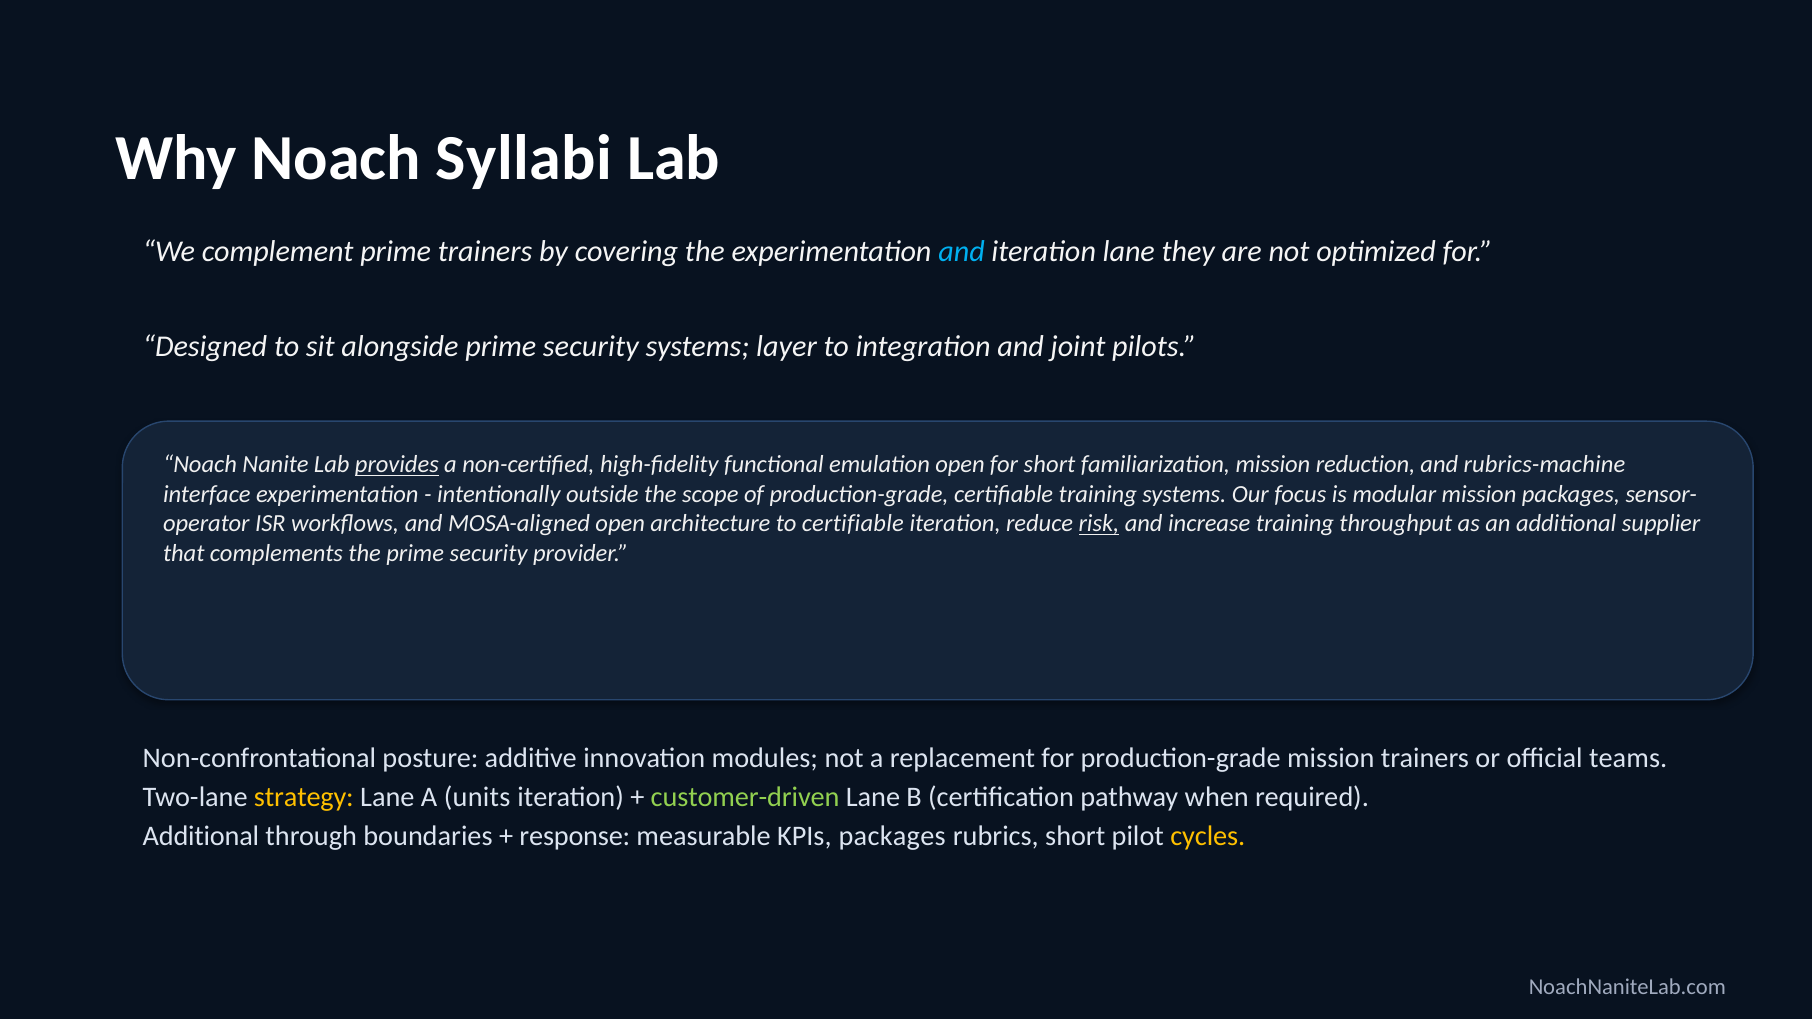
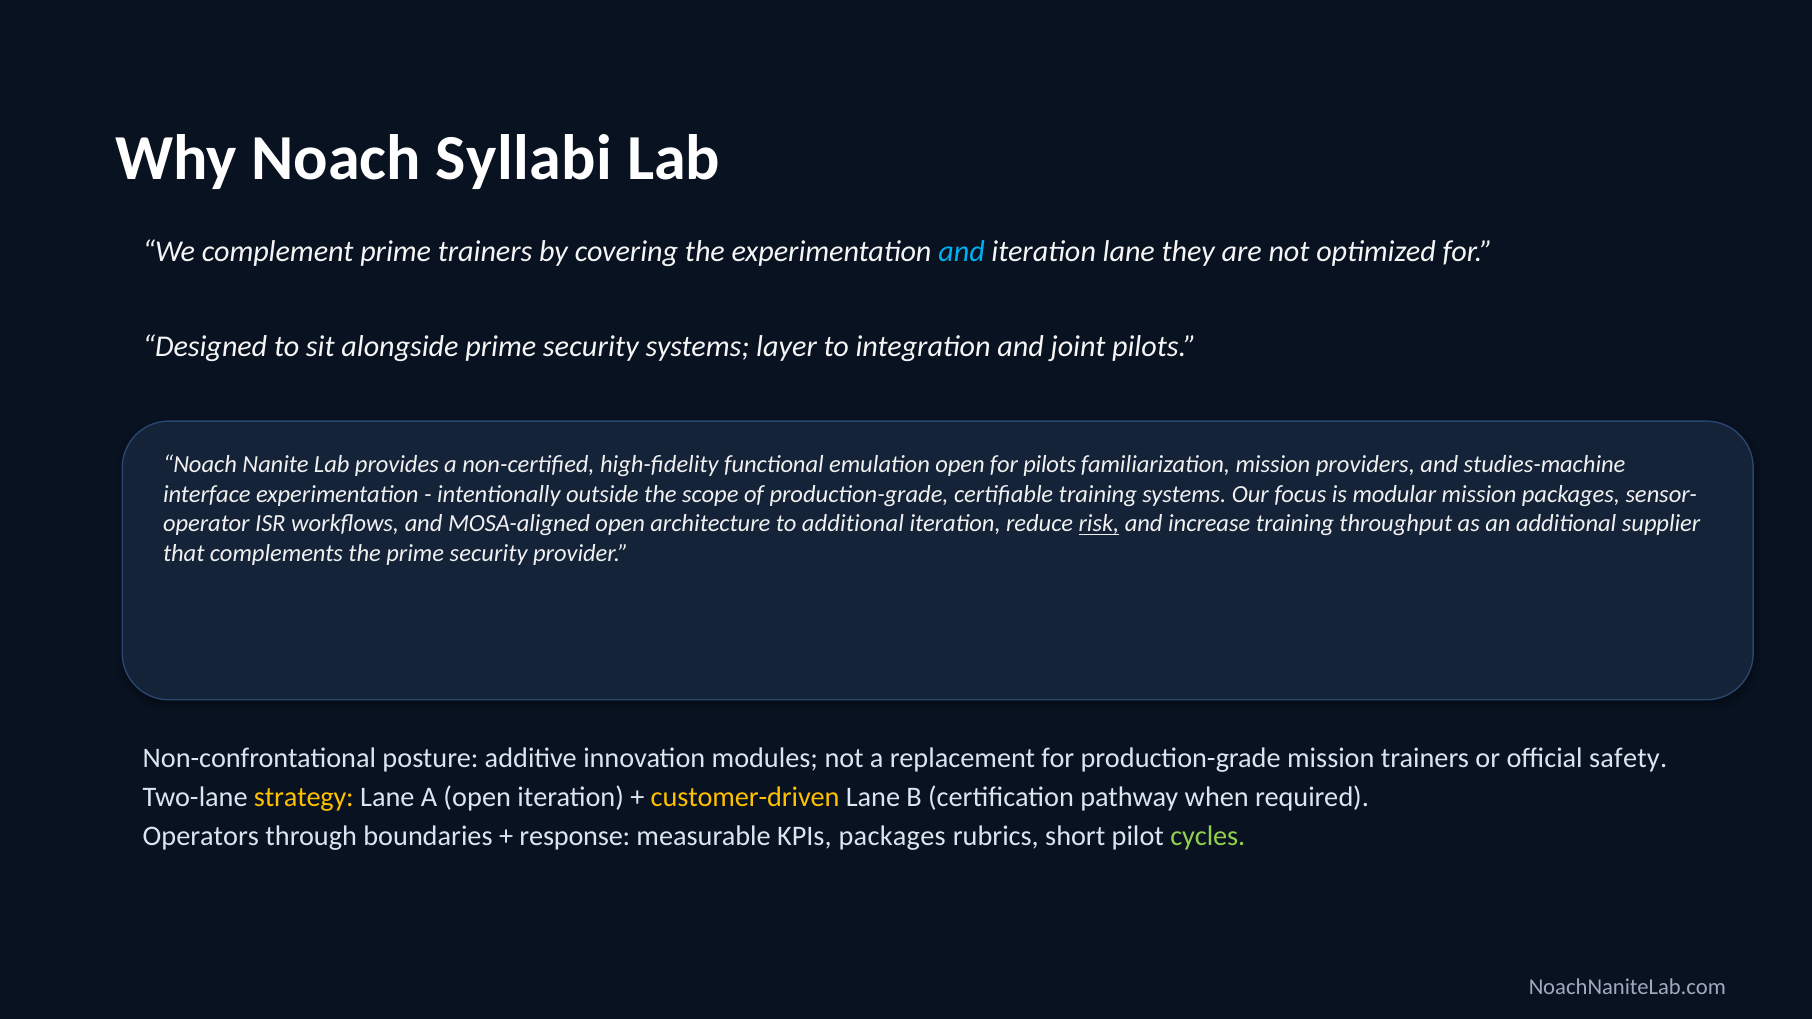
provides underline: present -> none
for short: short -> pilots
reduction: reduction -> providers
rubrics-machine: rubrics-machine -> studies-machine
to certifiable: certifiable -> additional
teams: teams -> safety
A units: units -> open
customer-driven colour: light green -> yellow
Additional at (201, 836): Additional -> Operators
cycles colour: yellow -> light green
